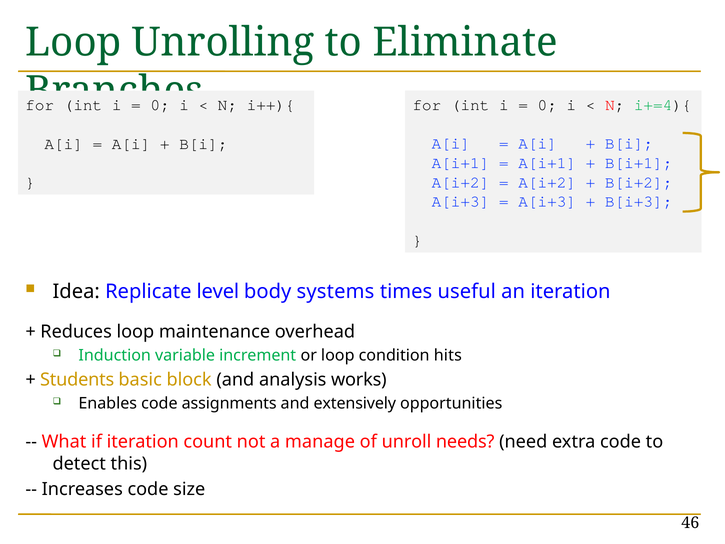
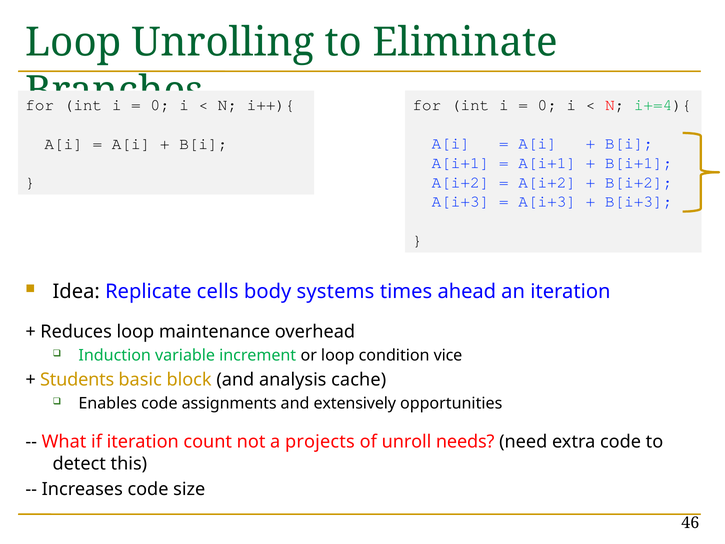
level: level -> cells
useful: useful -> ahead
hits: hits -> vice
works: works -> cache
manage: manage -> projects
